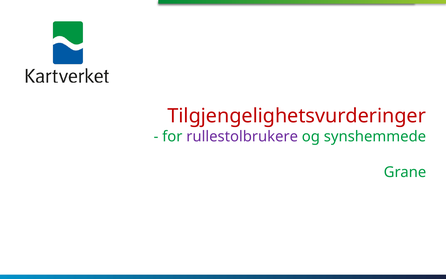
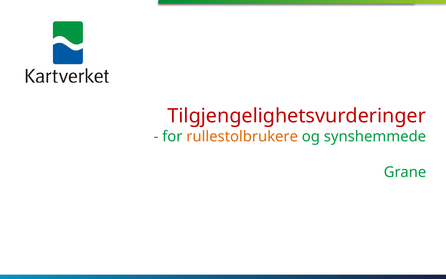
rullestolbrukere colour: purple -> orange
